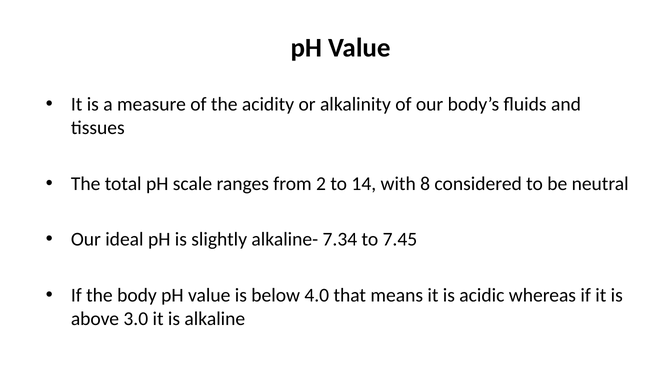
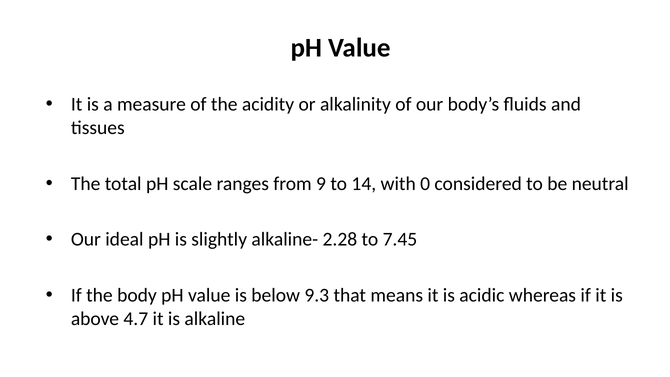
2: 2 -> 9
8: 8 -> 0
7.34: 7.34 -> 2.28
4.0: 4.0 -> 9.3
3.0: 3.0 -> 4.7
